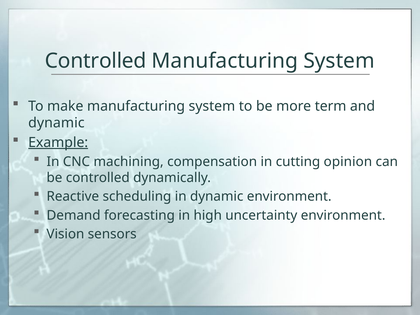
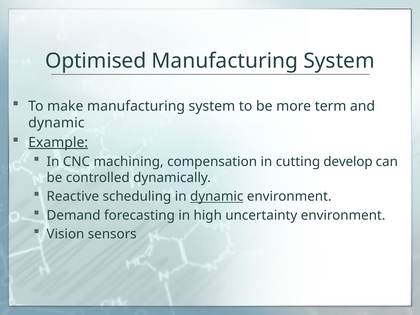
Controlled at (96, 61): Controlled -> Optimised
opinion: opinion -> develop
dynamic at (217, 196) underline: none -> present
